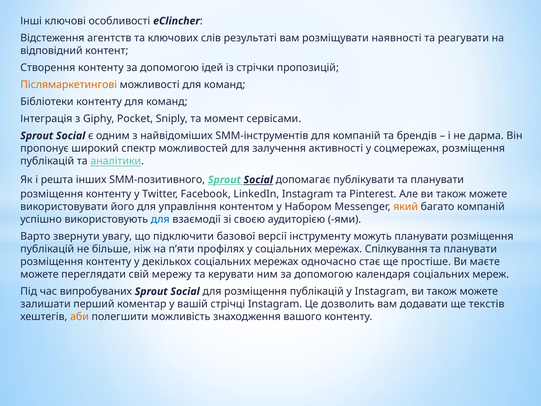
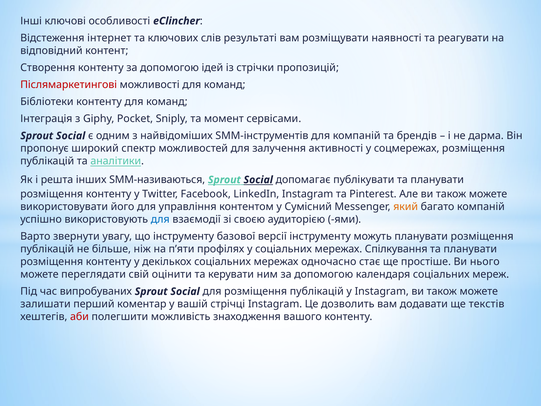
агентств: агентств -> інтернет
Післямаркетингові colour: orange -> red
SMM-позитивного: SMM-позитивного -> SMM-називаються
Набором: Набором -> Сумісний
що підключити: підключити -> інструменту
маєте: маєте -> нього
мережу: мережу -> оцінити
аби colour: orange -> red
